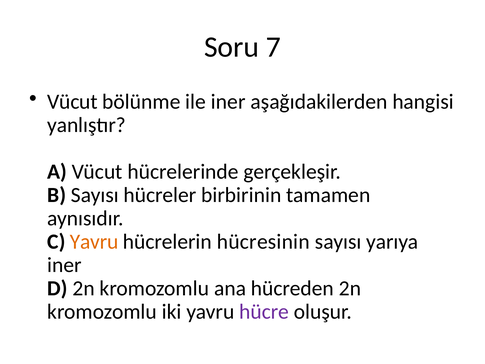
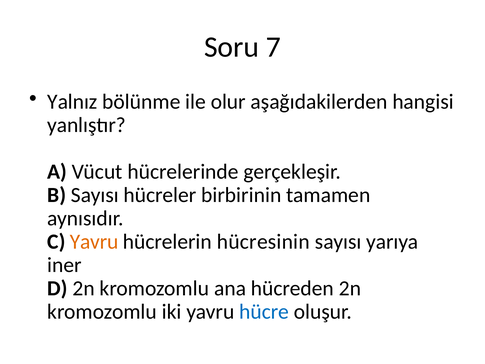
Vücut at (72, 102): Vücut -> Yalnız
ile iner: iner -> olur
hücre colour: purple -> blue
